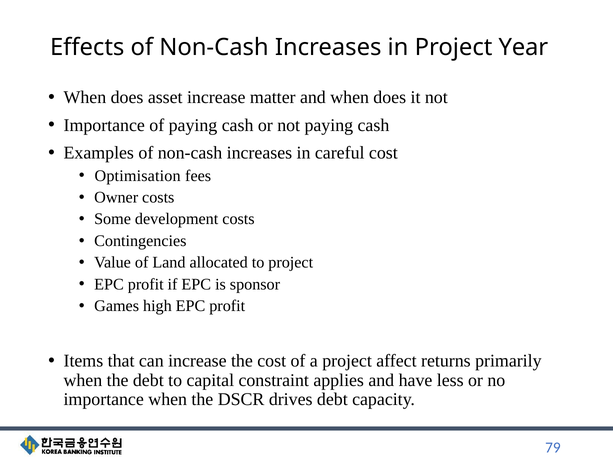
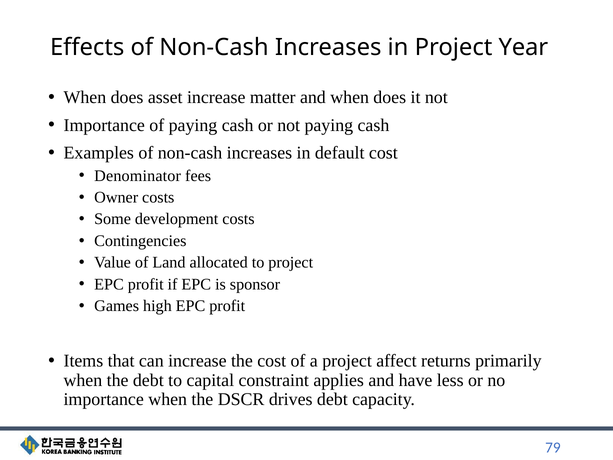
careful: careful -> default
Optimisation: Optimisation -> Denominator
